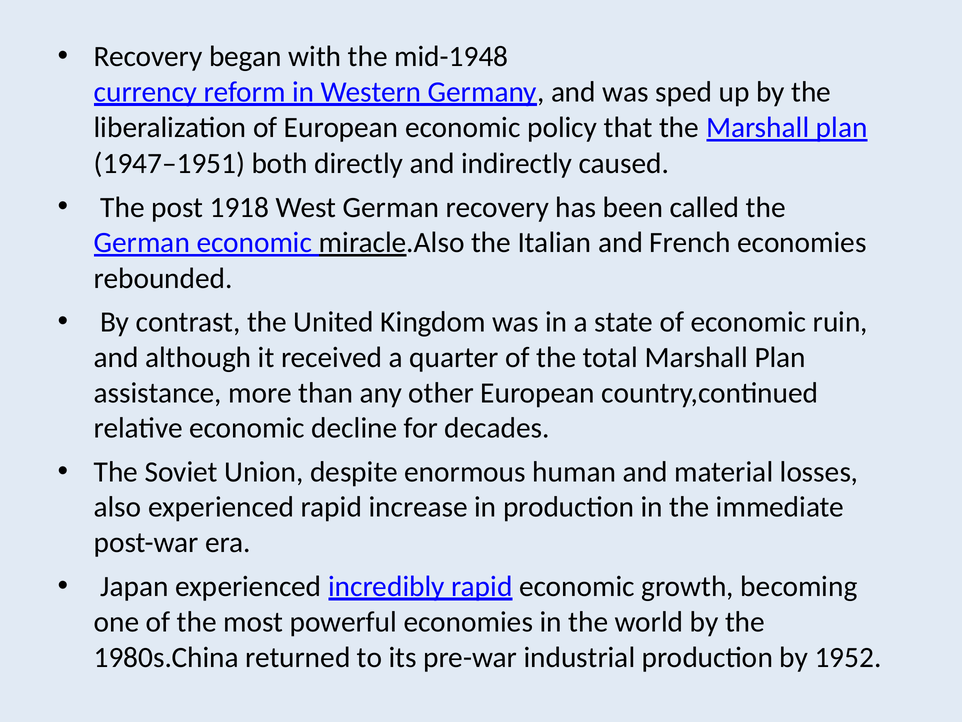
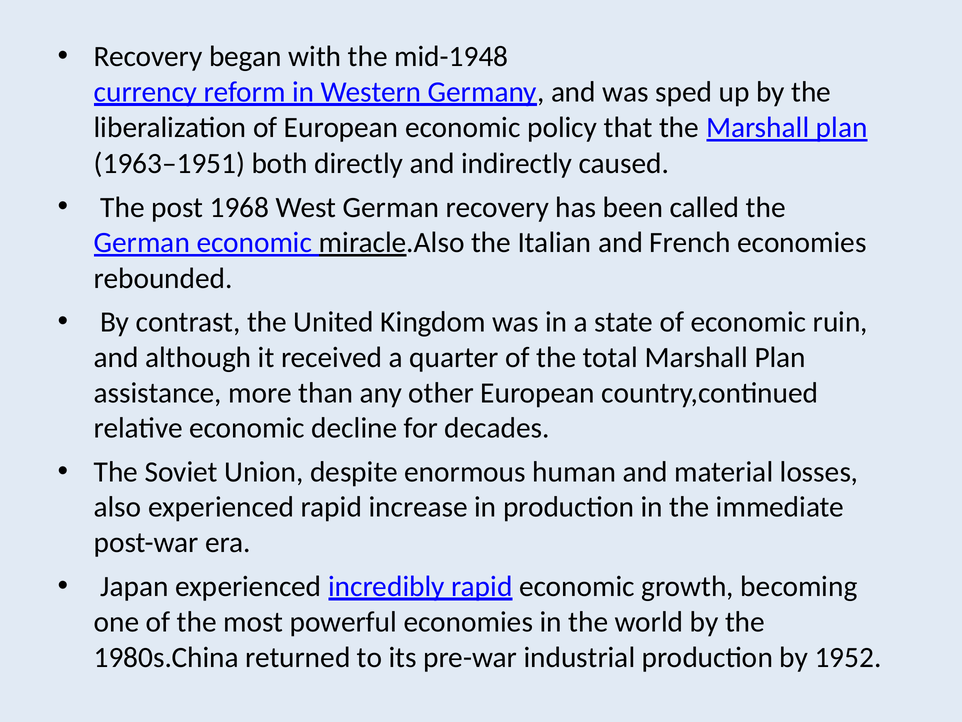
1947–1951: 1947–1951 -> 1963–1951
1918: 1918 -> 1968
